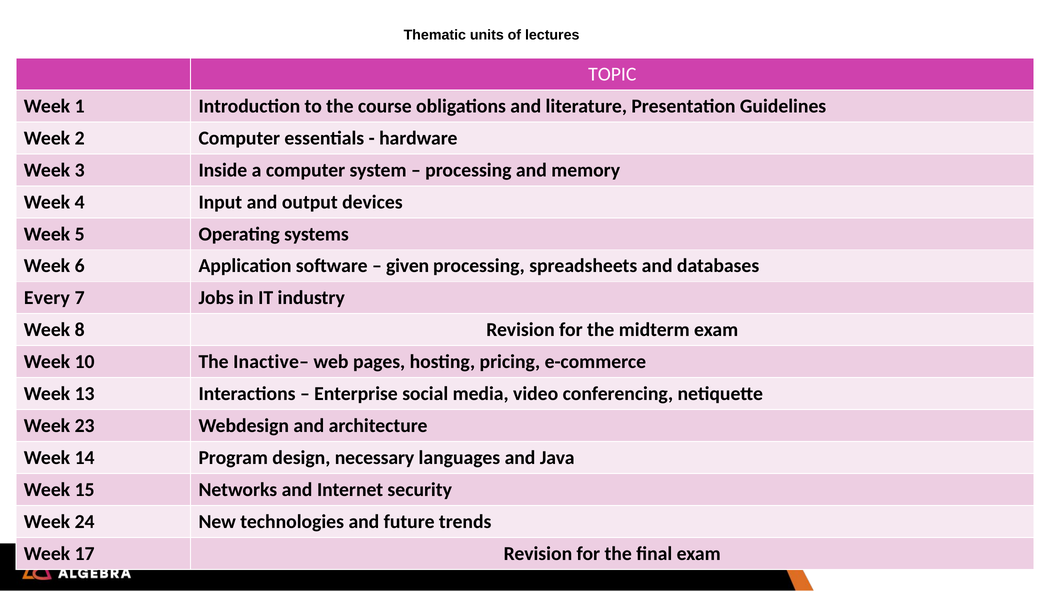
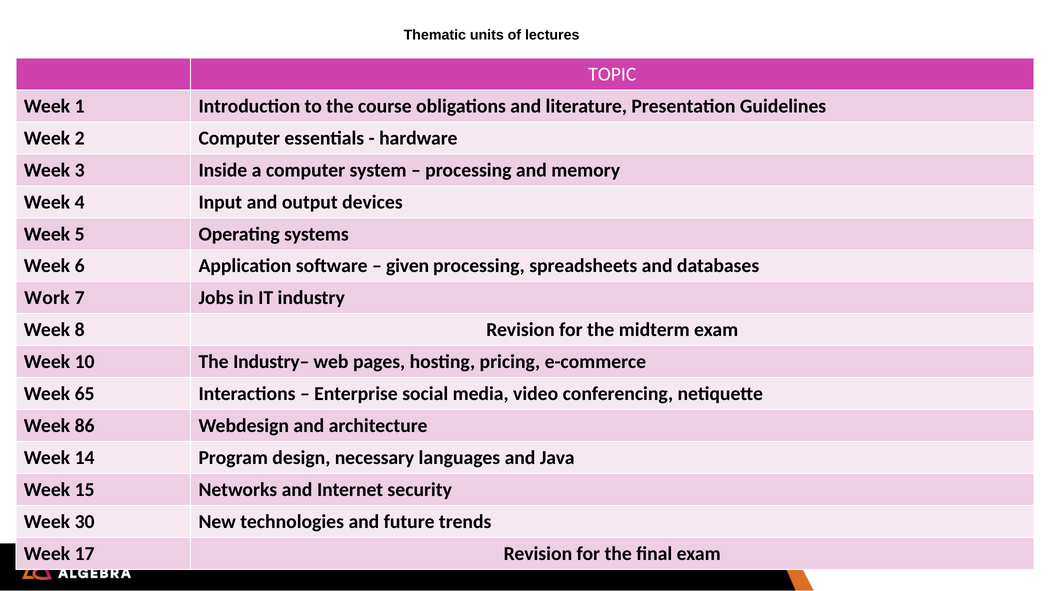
Every: Every -> Work
Inactive–: Inactive– -> Industry–
13: 13 -> 65
23: 23 -> 86
24: 24 -> 30
